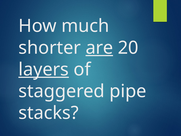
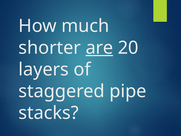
layers underline: present -> none
